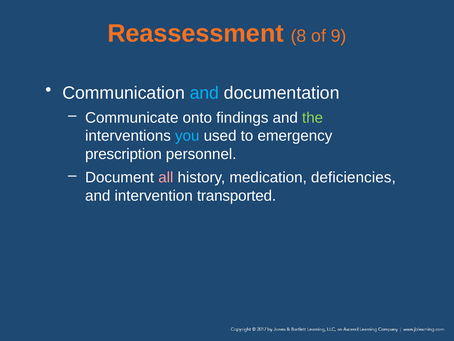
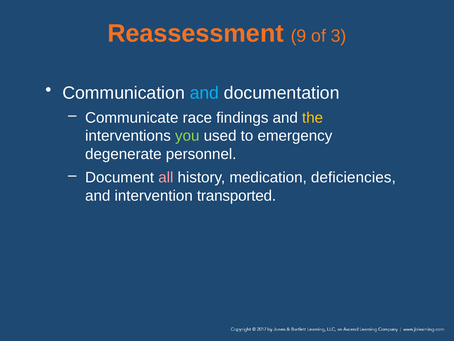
8: 8 -> 9
9: 9 -> 3
onto: onto -> race
the colour: light green -> yellow
you colour: light blue -> light green
prescription: prescription -> degenerate
